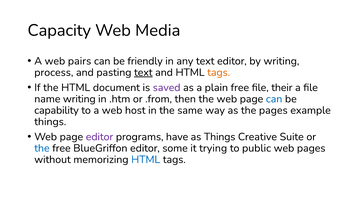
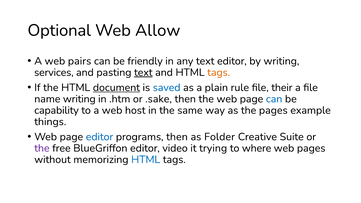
Capacity: Capacity -> Optional
Media: Media -> Allow
process: process -> services
document underline: none -> present
saved colour: purple -> blue
plain free: free -> rule
.from: .from -> .sake
editor at (100, 137) colour: purple -> blue
programs have: have -> then
as Things: Things -> Folder
the at (42, 148) colour: blue -> purple
some: some -> video
public: public -> where
